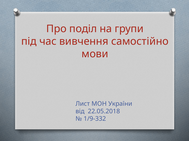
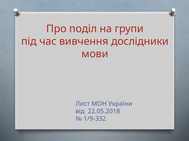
самостійно: самостійно -> дослідники
